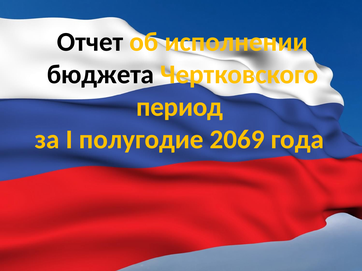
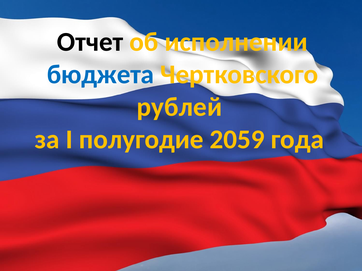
бюджета colour: black -> blue
период: период -> рублей
2069: 2069 -> 2059
